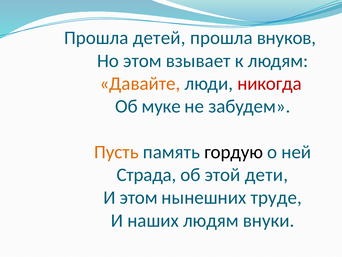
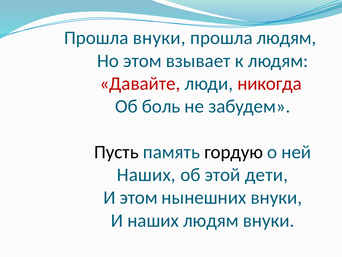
Прошла детей: детей -> внуки
прошла внуков: внуков -> людям
Давайте colour: orange -> red
муке: муке -> боль
Пусть colour: orange -> black
Страда at (146, 175): Страда -> Наших
нынешних труде: труде -> внуки
